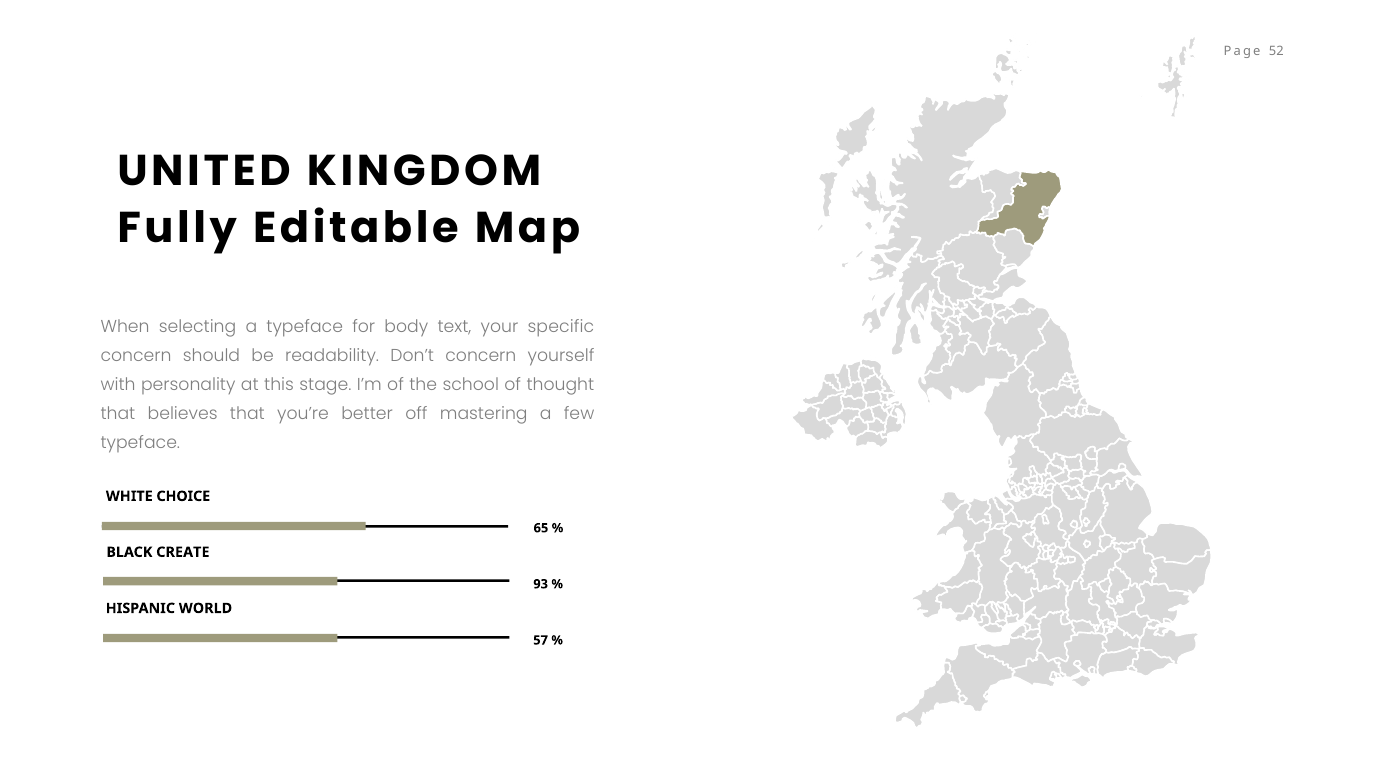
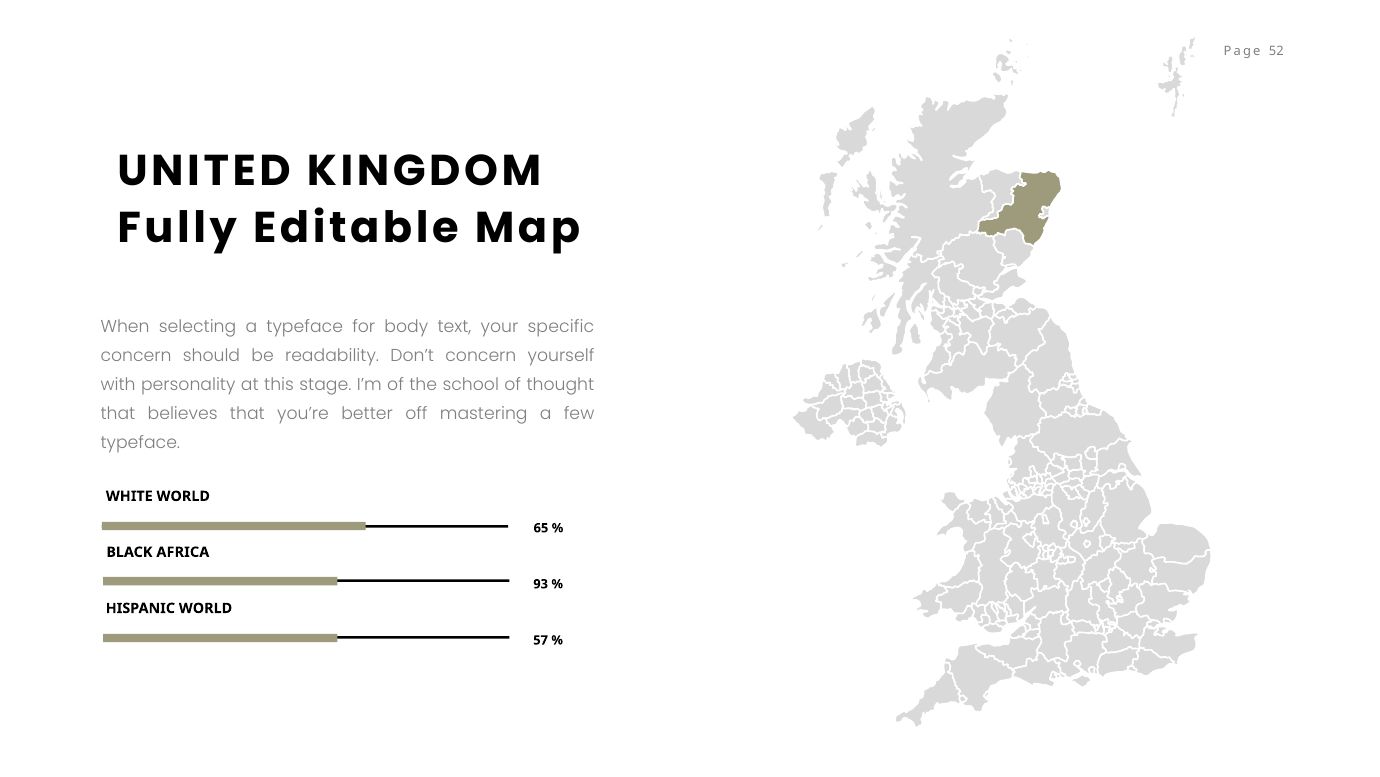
WHITE CHOICE: CHOICE -> WORLD
CREATE: CREATE -> AFRICA
